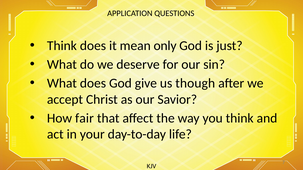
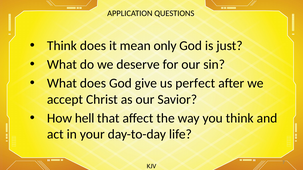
though: though -> perfect
fair: fair -> hell
